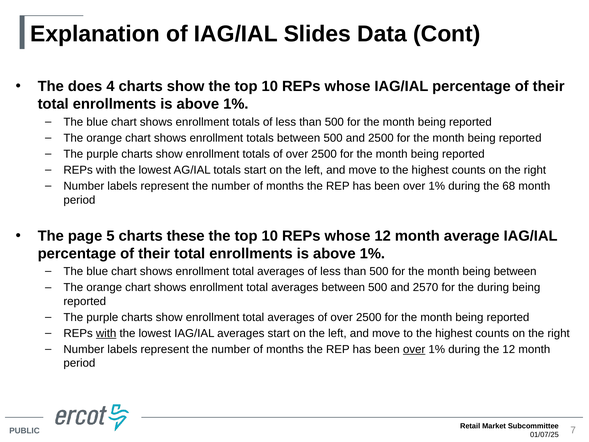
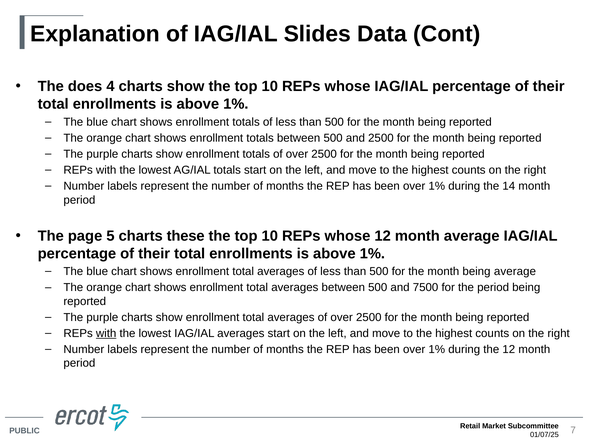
68: 68 -> 14
being between: between -> average
2570: 2570 -> 7500
the during: during -> period
over at (414, 349) underline: present -> none
